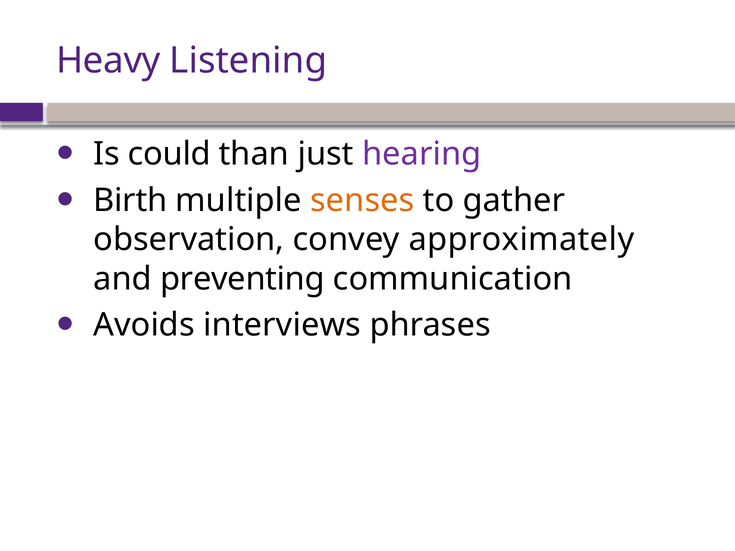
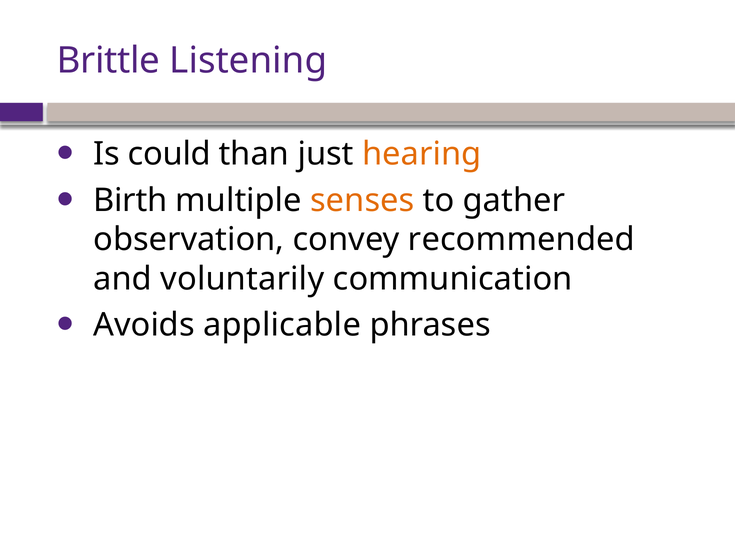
Heavy: Heavy -> Brittle
hearing colour: purple -> orange
approximately: approximately -> recommended
preventing: preventing -> voluntarily
interviews: interviews -> applicable
